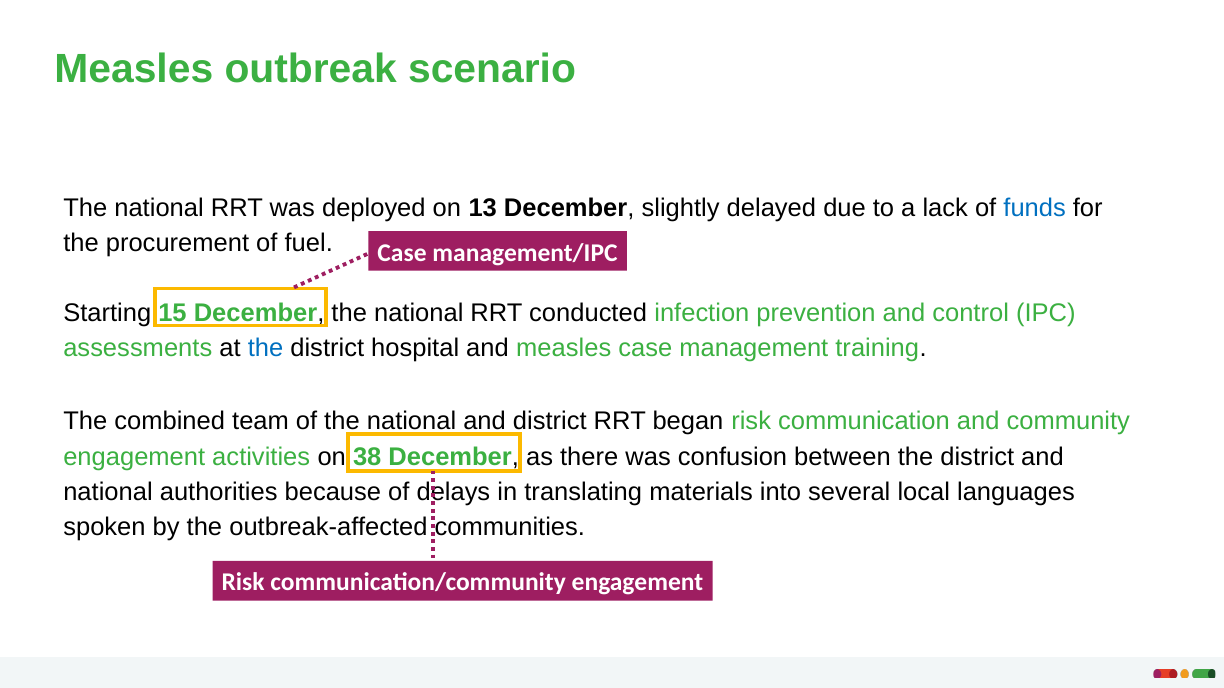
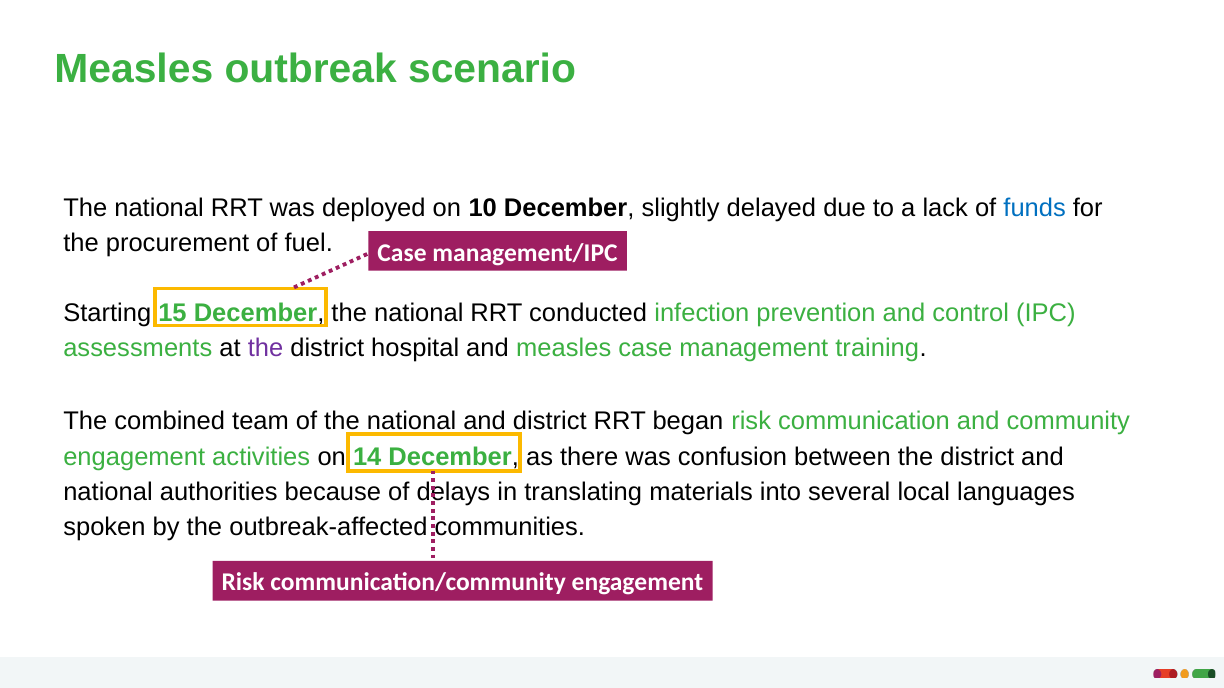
13: 13 -> 10
the at (266, 349) colour: blue -> purple
38: 38 -> 14
